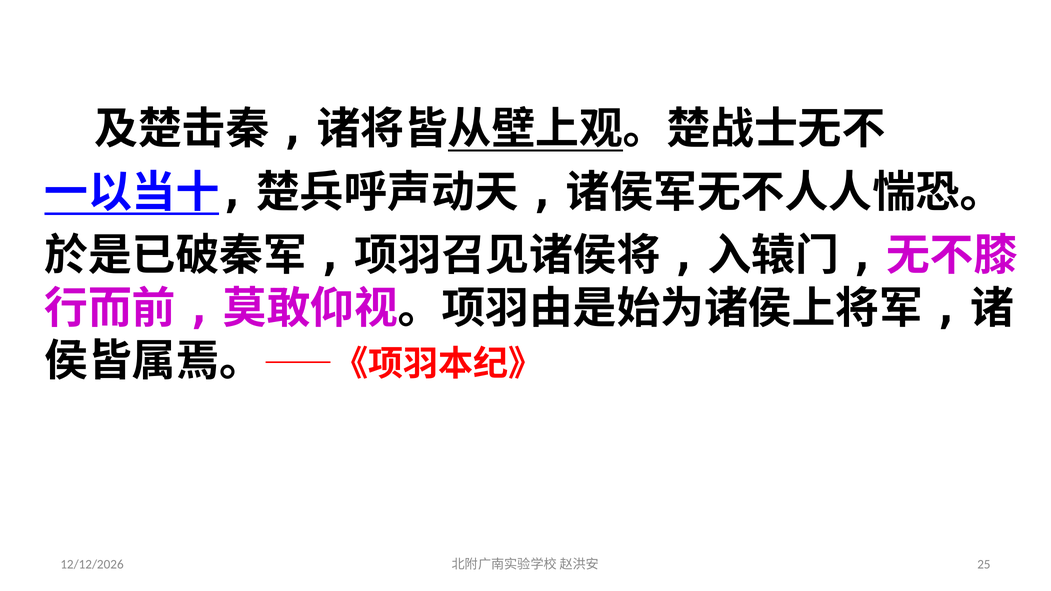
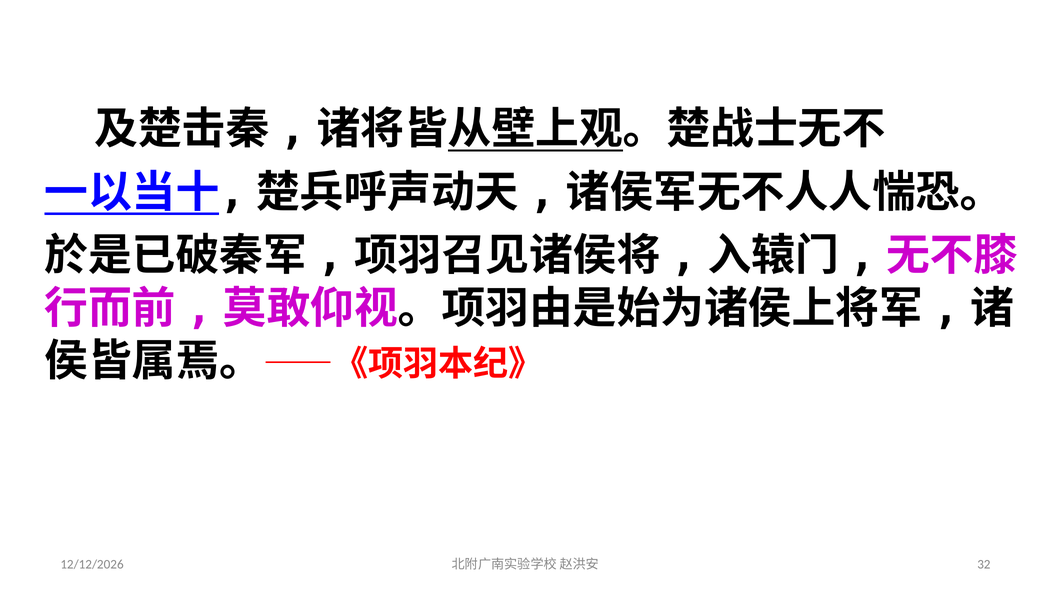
25: 25 -> 32
